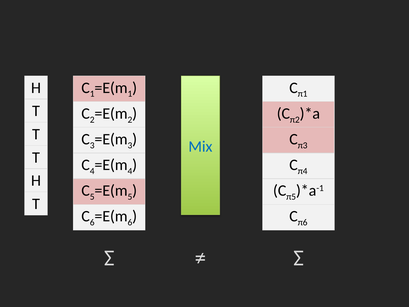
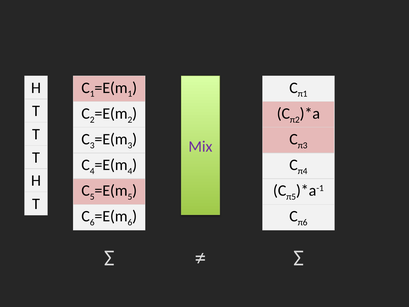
Mix colour: blue -> purple
